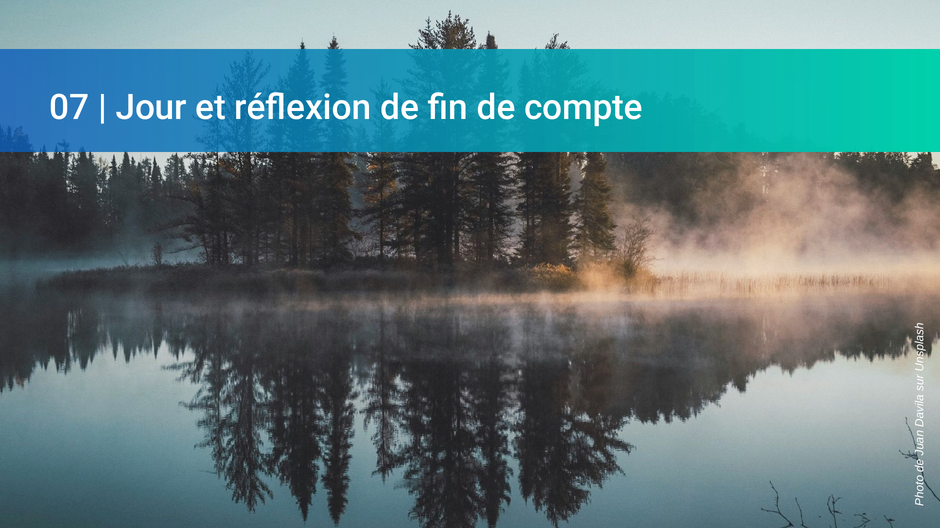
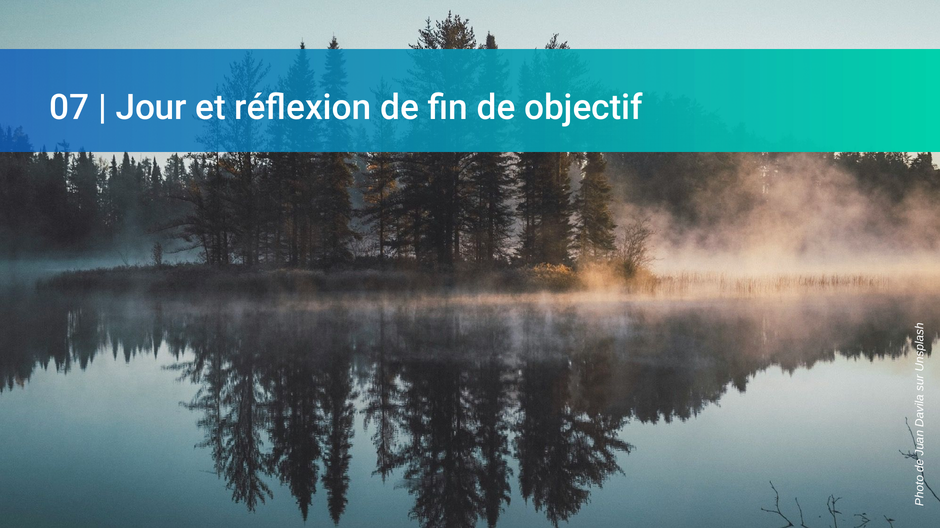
compte: compte -> objectif
